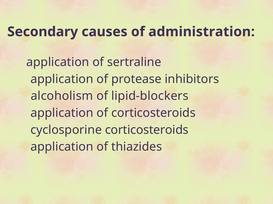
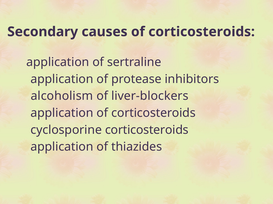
causes of administration: administration -> corticosteroids
lipid-blockers: lipid-blockers -> liver-blockers
